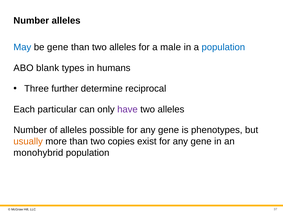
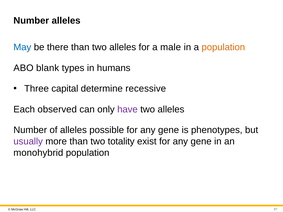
be gene: gene -> there
population at (223, 47) colour: blue -> orange
further: further -> capital
reciprocal: reciprocal -> recessive
particular: particular -> observed
usually colour: orange -> purple
copies: copies -> totality
